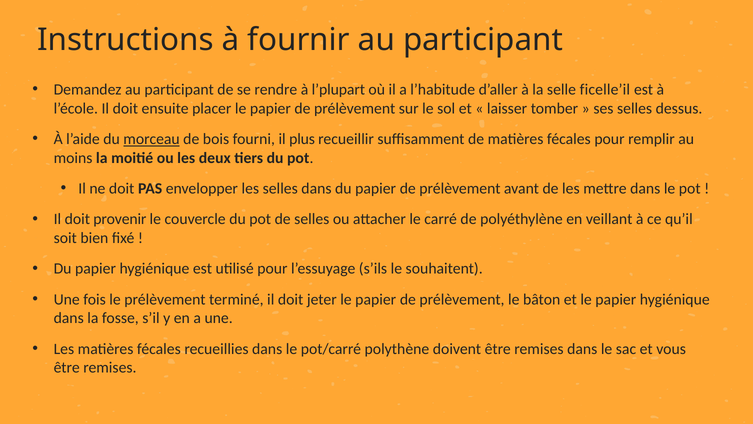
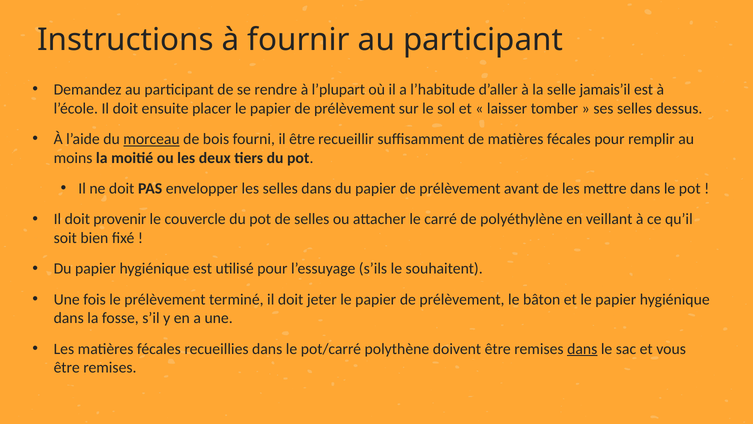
ficelle’il: ficelle’il -> jamais’il
il plus: plus -> être
dans at (582, 348) underline: none -> present
